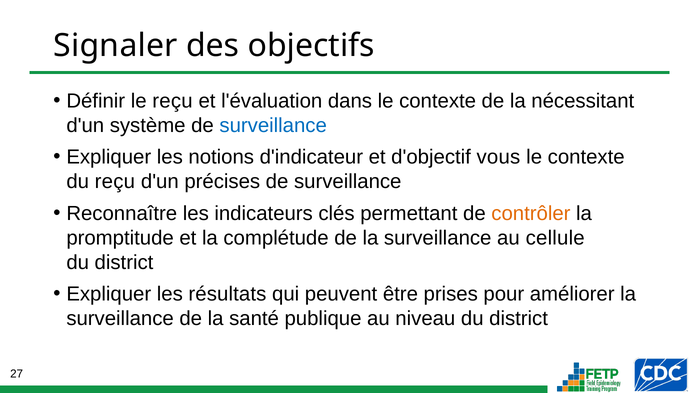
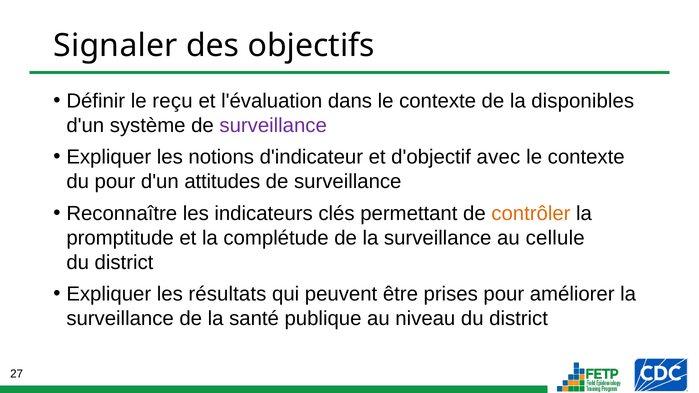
nécessitant: nécessitant -> disponibles
surveillance at (273, 126) colour: blue -> purple
vous: vous -> avec
du reçu: reçu -> pour
précises: précises -> attitudes
